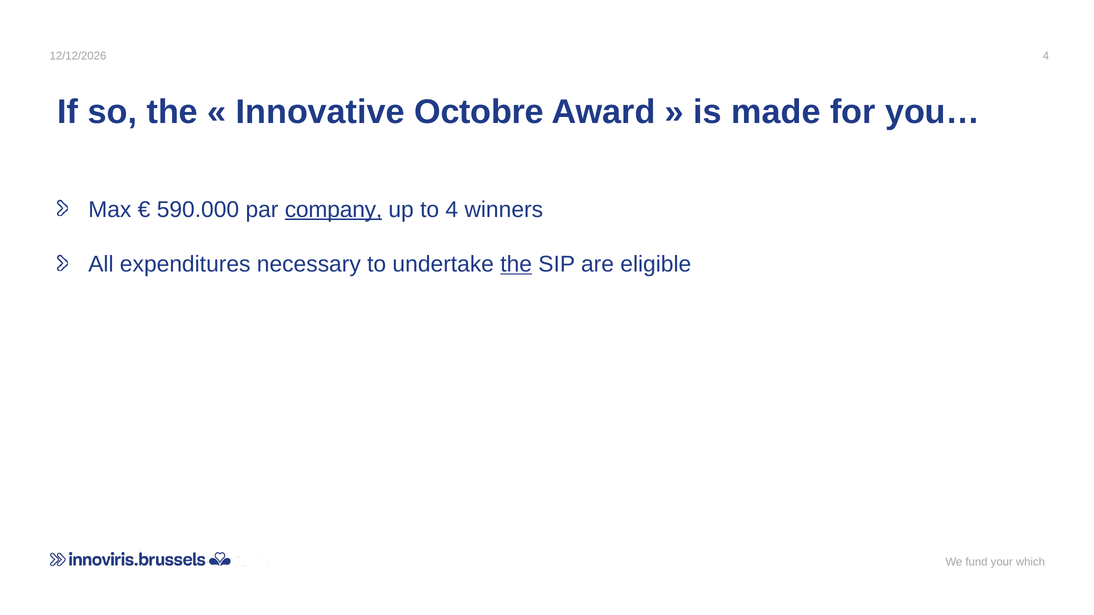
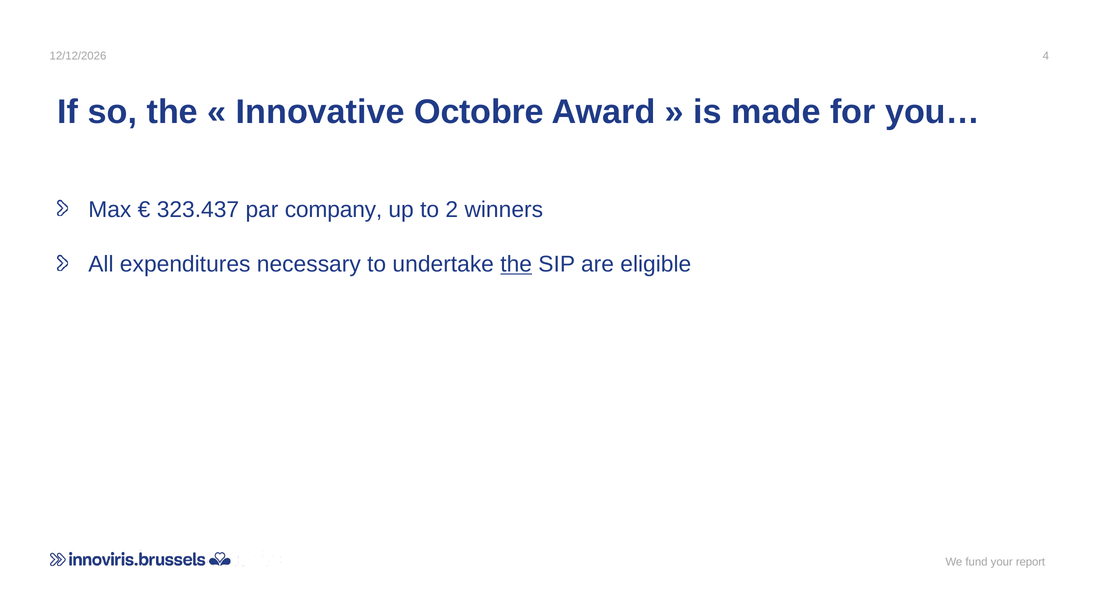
590.000: 590.000 -> 323.437
company underline: present -> none
to 4: 4 -> 2
which: which -> report
